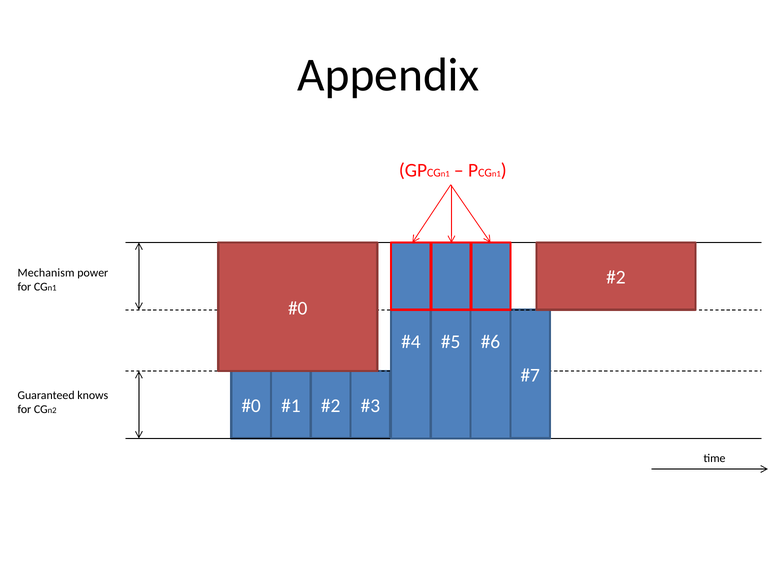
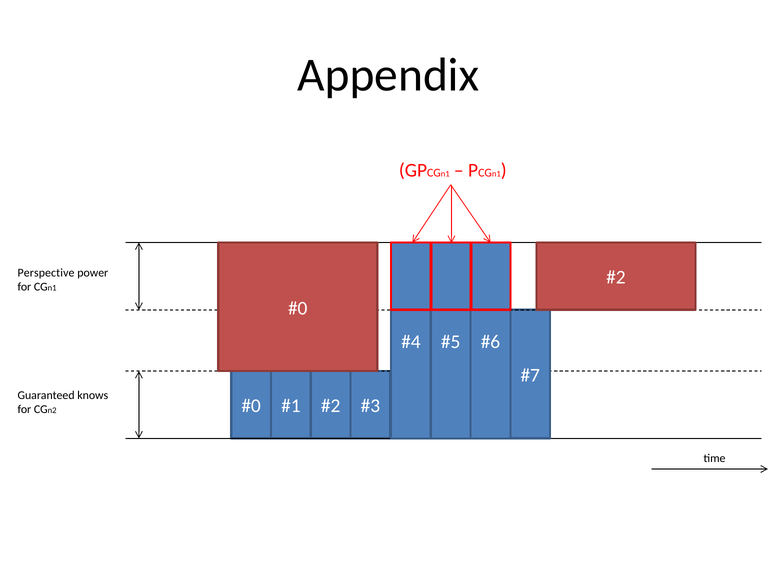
Mechanism: Mechanism -> Perspective
